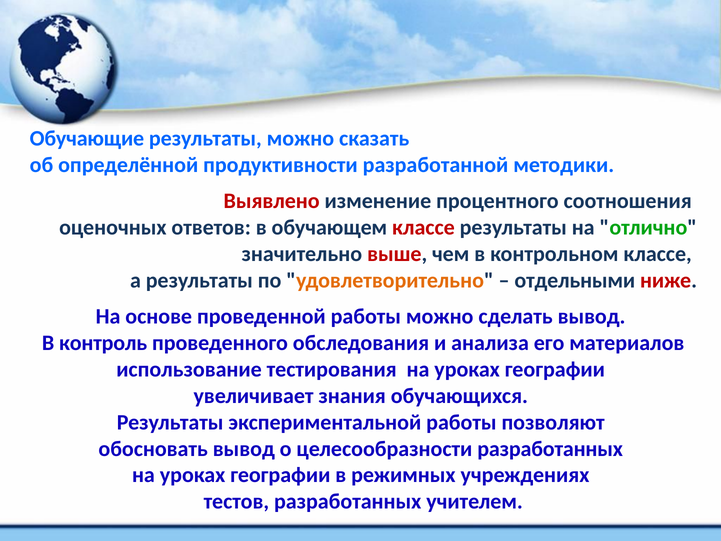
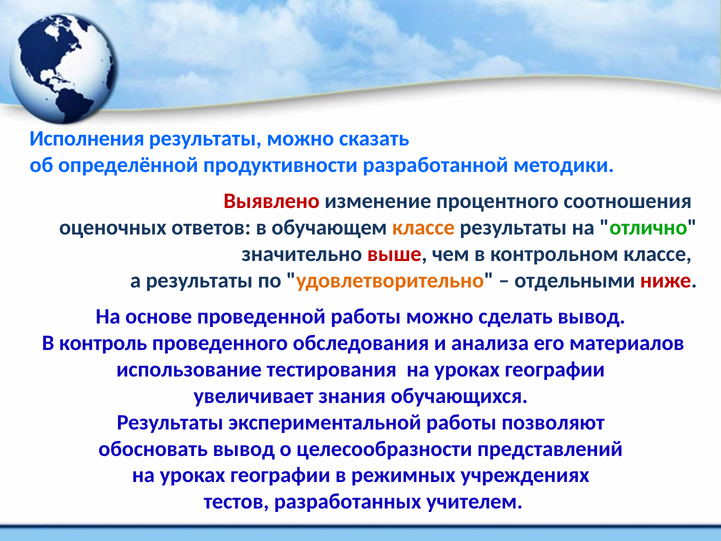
Обучающие: Обучающие -> Исполнения
классе at (423, 228) colour: red -> orange
целесообразности разработанных: разработанных -> представлений
